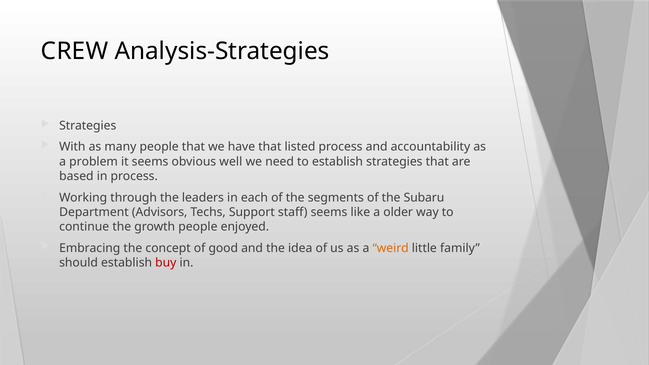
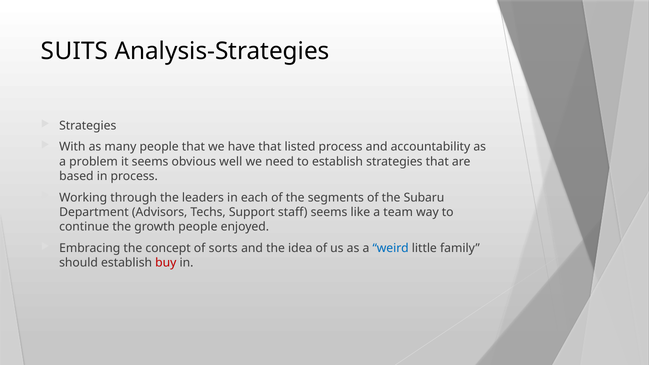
CREW: CREW -> SUITS
older: older -> team
good: good -> sorts
weird colour: orange -> blue
